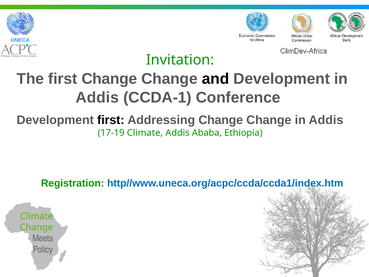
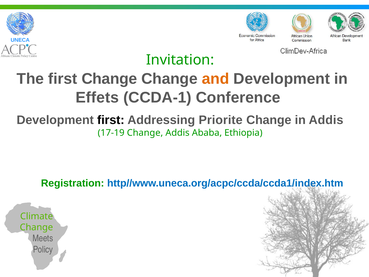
and colour: black -> orange
Addis at (97, 97): Addis -> Effets
Addressing Change: Change -> Priorite
17-19 Climate: Climate -> Change
